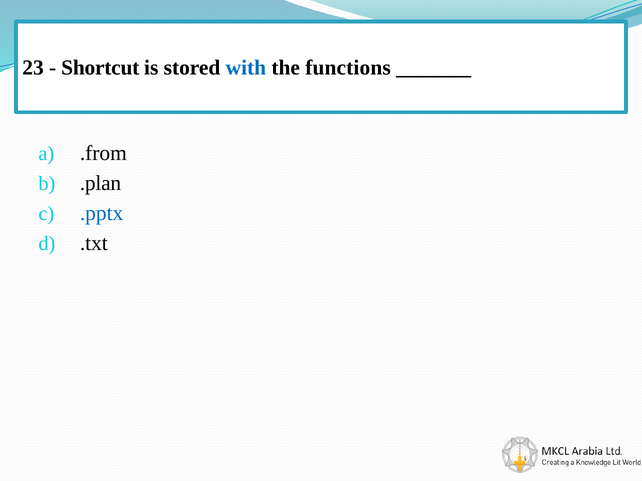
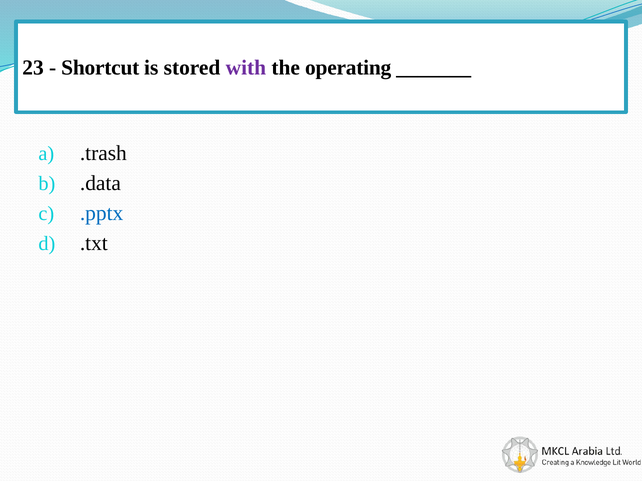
with colour: blue -> purple
functions: functions -> operating
.from: .from -> .trash
.plan: .plan -> .data
